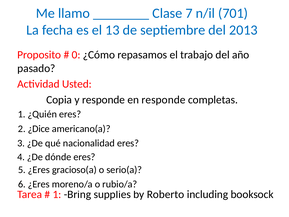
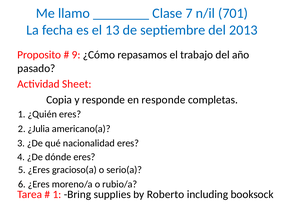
0: 0 -> 9
Usted: Usted -> Sheet
¿Dice: ¿Dice -> ¿Julia
